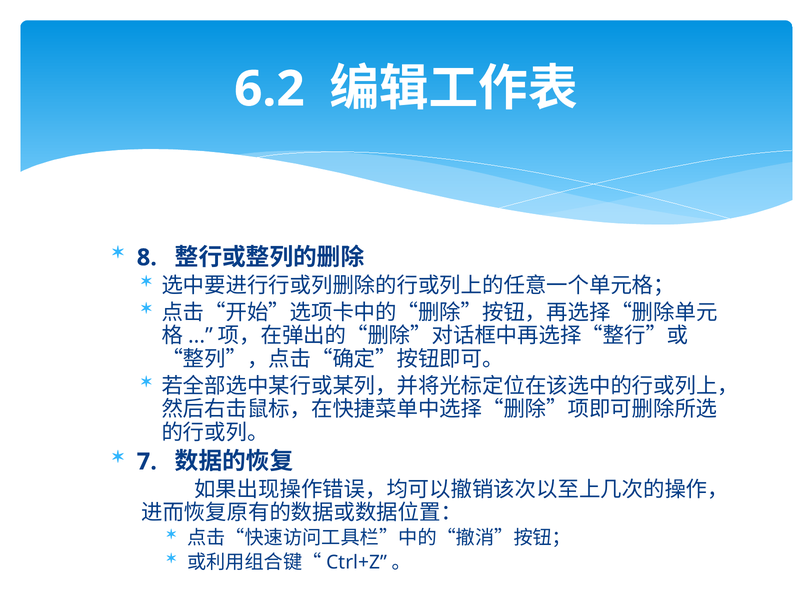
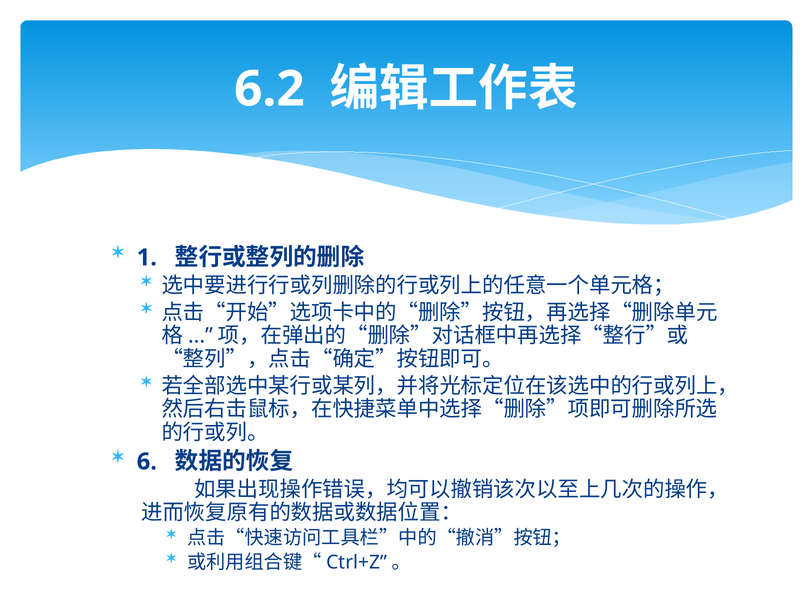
8: 8 -> 1
7: 7 -> 6
